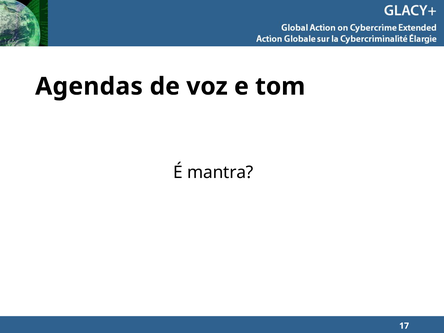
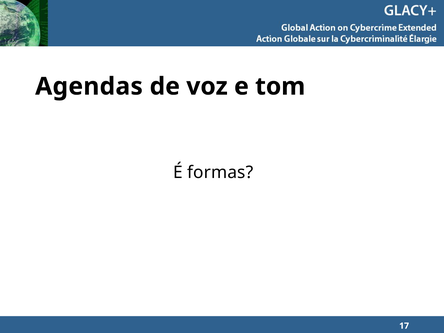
mantra: mantra -> formas
